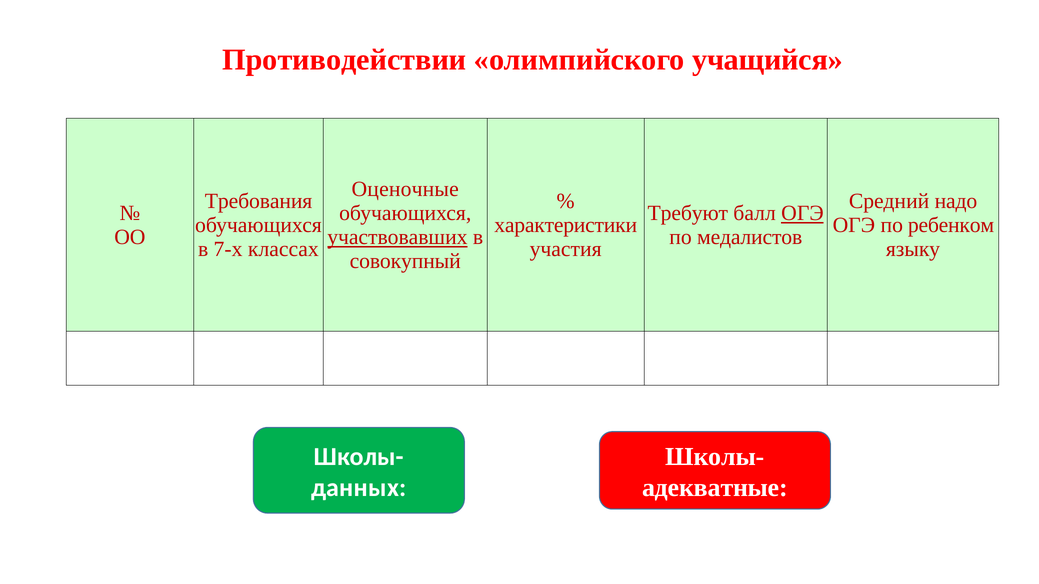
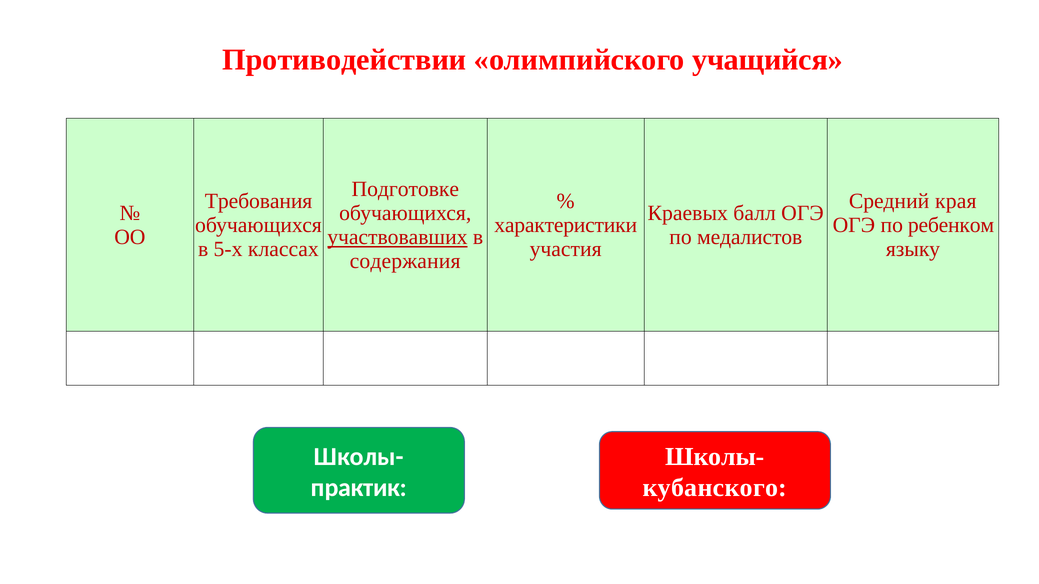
Оценочные: Оценочные -> Подготовке
надо: надо -> края
Требуют: Требуют -> Краевых
ОГЭ at (802, 213) underline: present -> none
7-х: 7-х -> 5-х
совокупный: совокупный -> содержания
адекватные: адекватные -> кубанского
данных: данных -> практик
